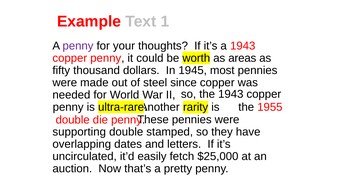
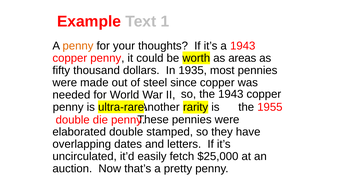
penny at (78, 46) colour: purple -> orange
1945: 1945 -> 1935
supporting: supporting -> elaborated
